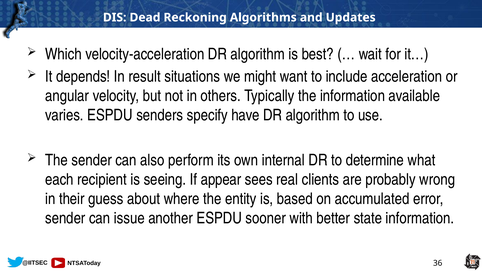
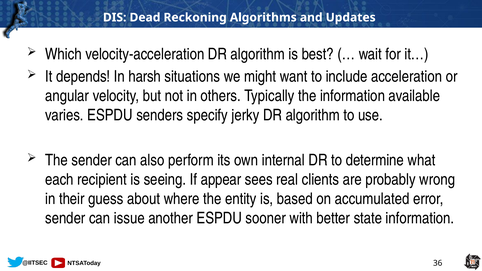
result: result -> harsh
have: have -> jerky
